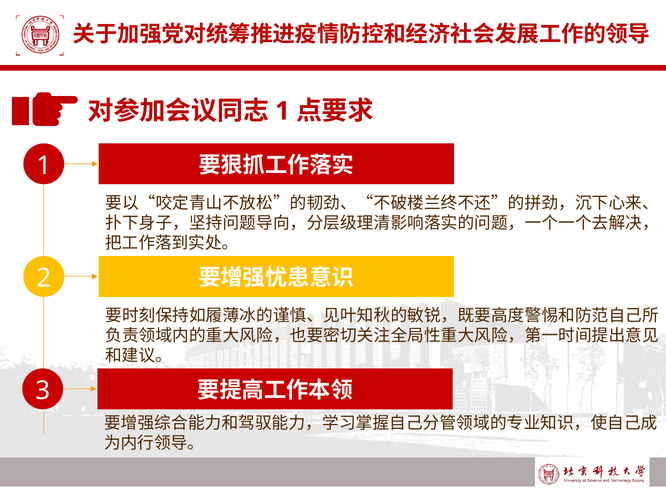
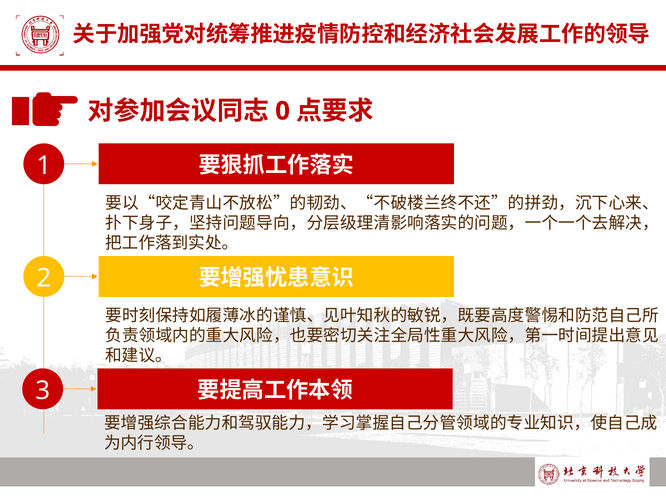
1 at (283, 111): 1 -> 0
